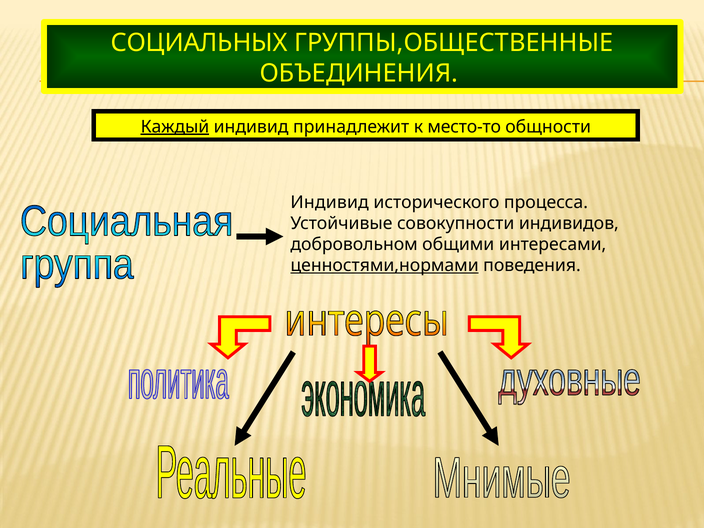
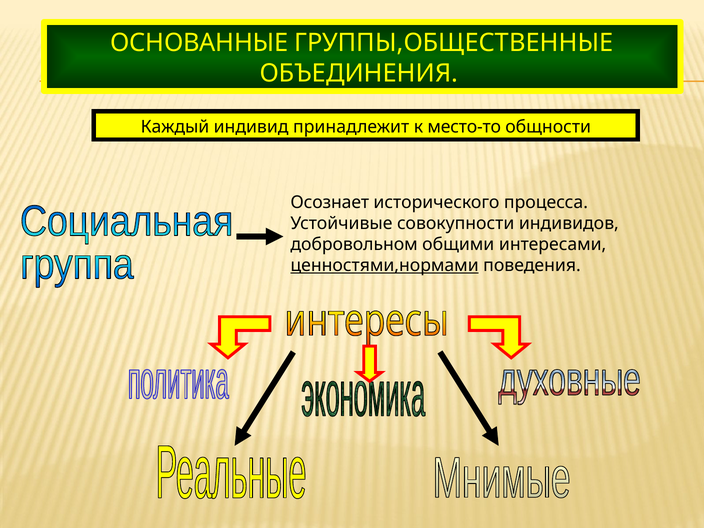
СОЦИАЛЬНЫХ: СОЦИАЛЬНЫХ -> ОСНОВАННЫЕ
Каждый underline: present -> none
Индивид at (330, 202): Индивид -> Осознает
